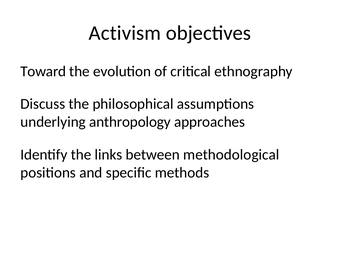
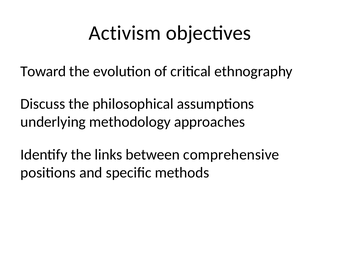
anthropology: anthropology -> methodology
methodological: methodological -> comprehensive
